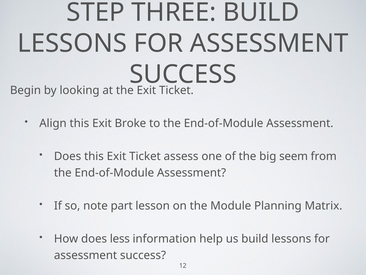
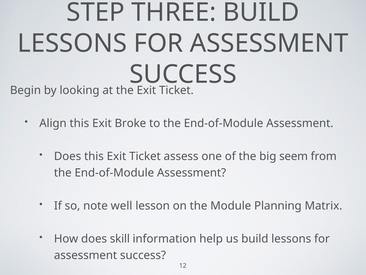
part: part -> well
less: less -> skill
